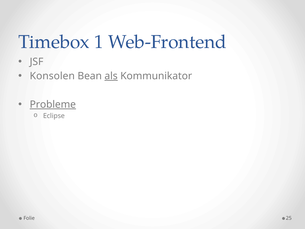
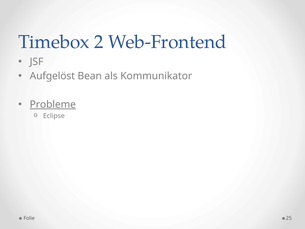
1: 1 -> 2
Konsolen: Konsolen -> Aufgelöst
als underline: present -> none
